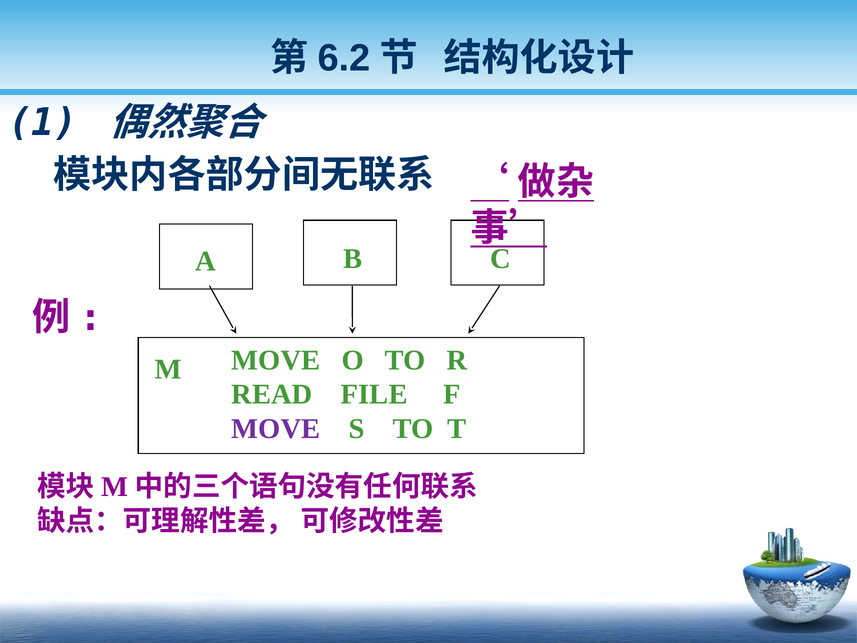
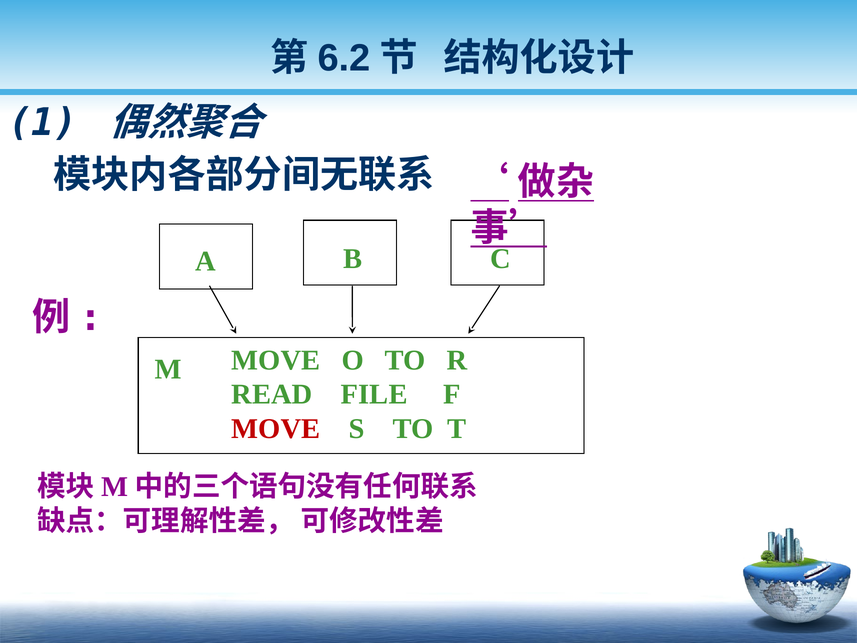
MOVE at (276, 429) colour: purple -> red
